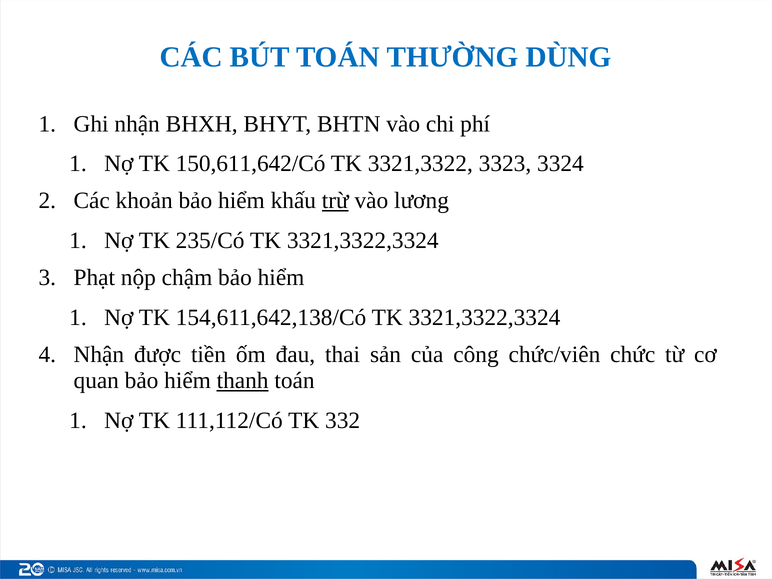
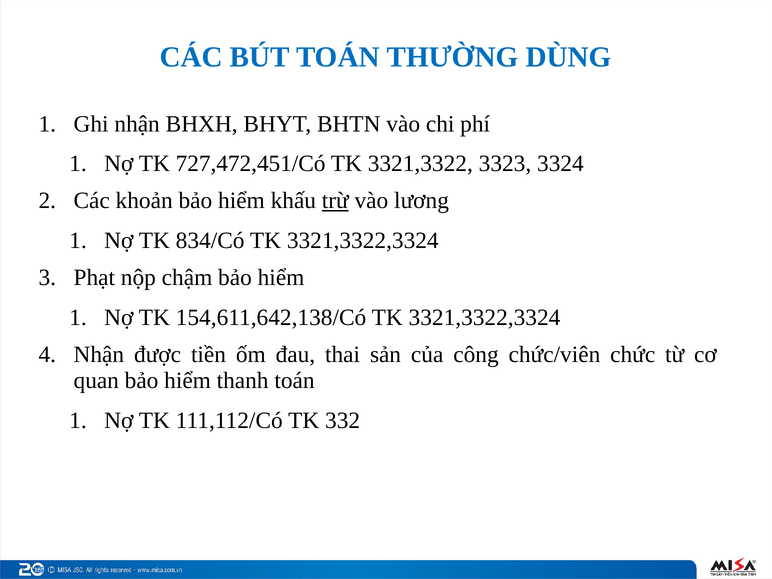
150,611,642/Có: 150,611,642/Có -> 727,472,451/Có
235/Có: 235/Có -> 834/Có
thanh underline: present -> none
